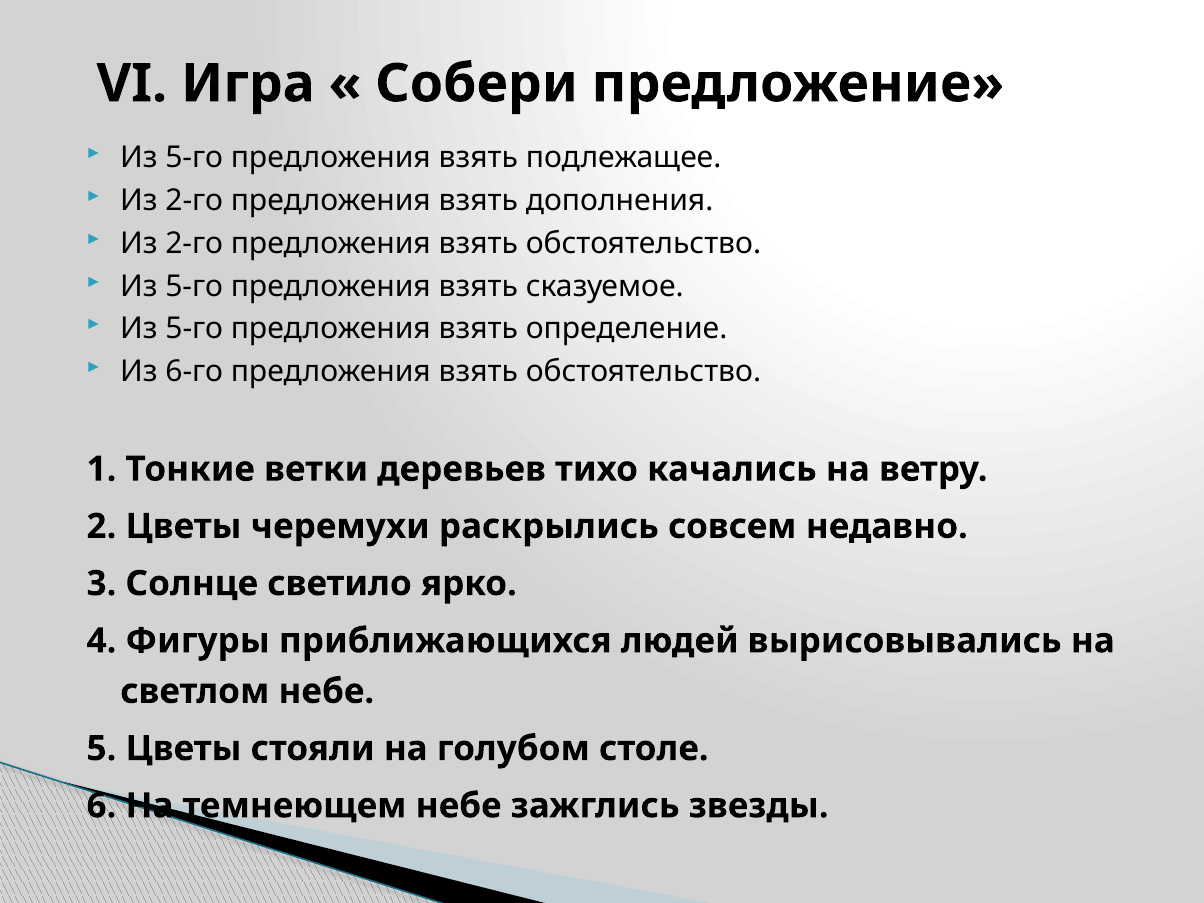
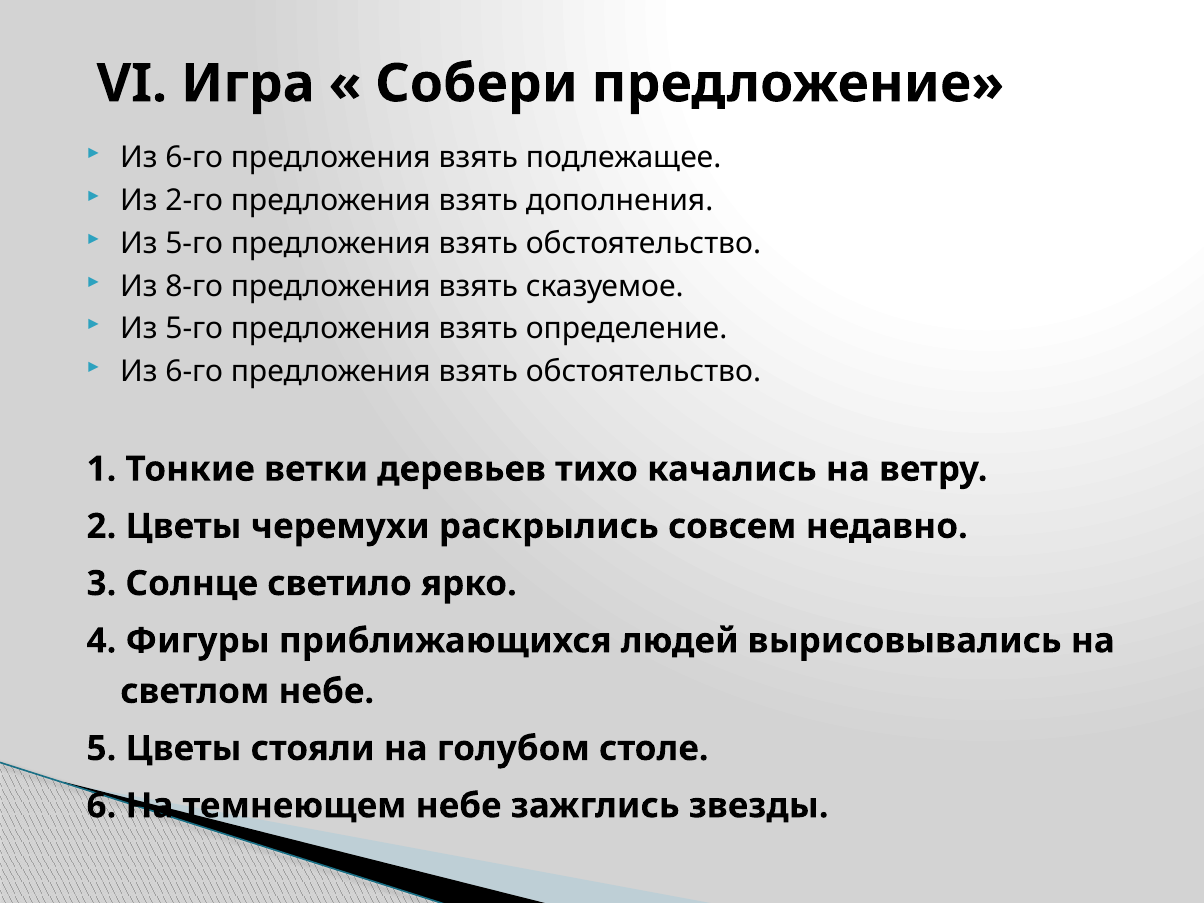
5-го at (194, 158): 5-го -> 6-го
2-го at (194, 243): 2-го -> 5-го
5-го at (194, 286): 5-го -> 8-го
